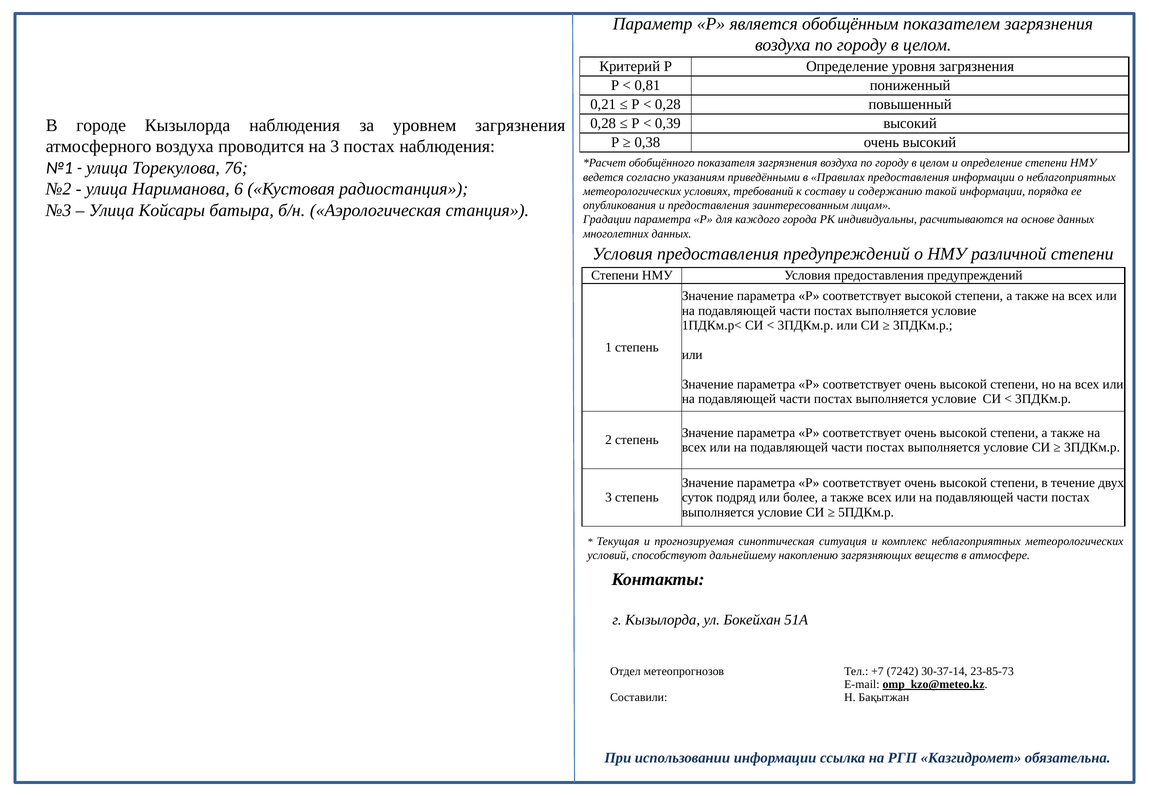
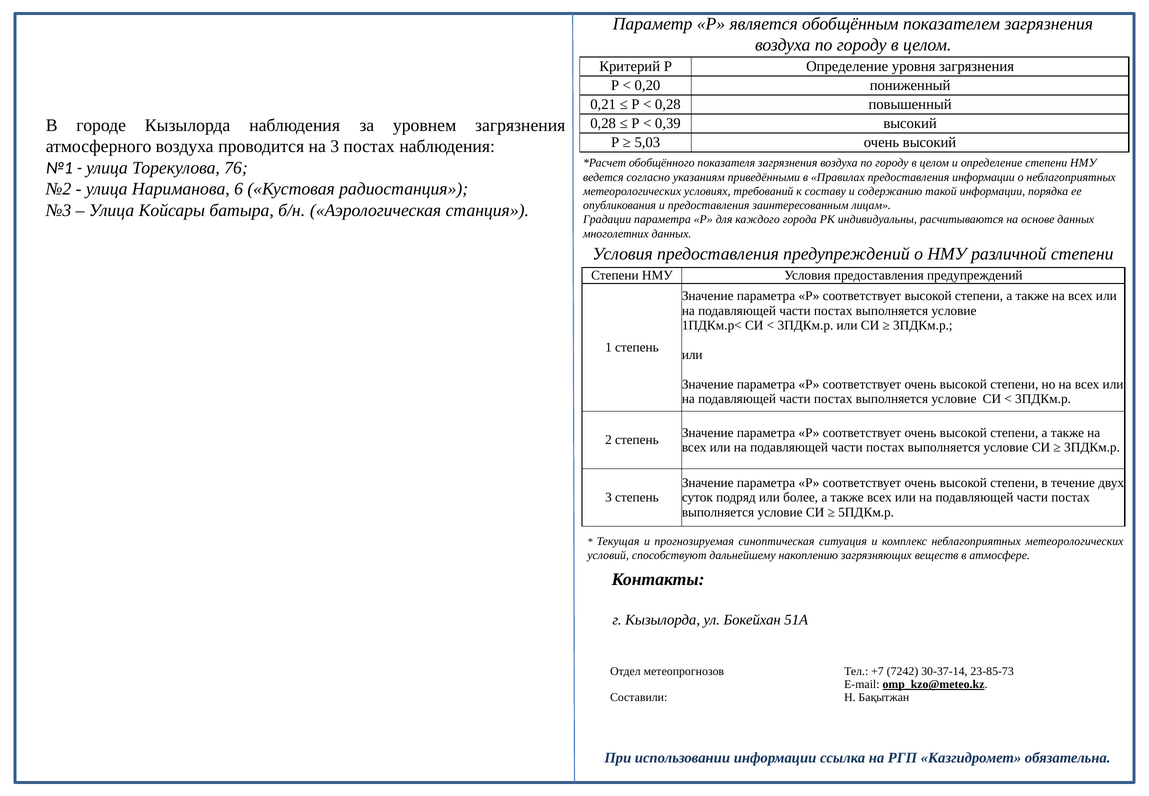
0,81: 0,81 -> 0,20
0,38: 0,38 -> 5,03
